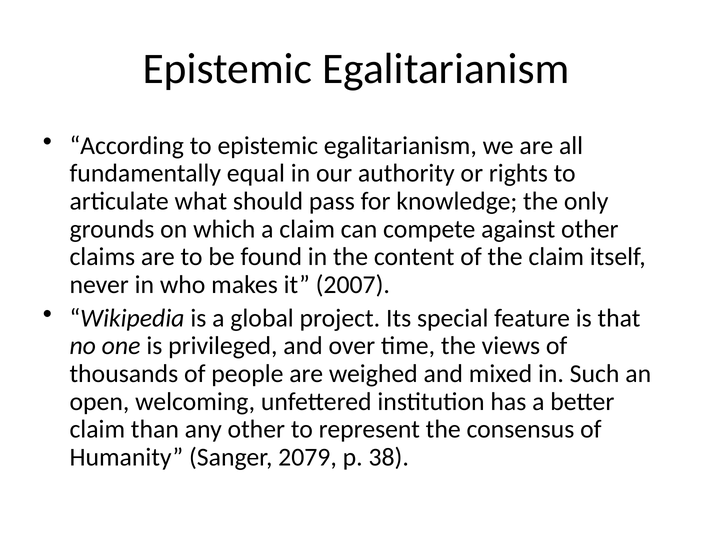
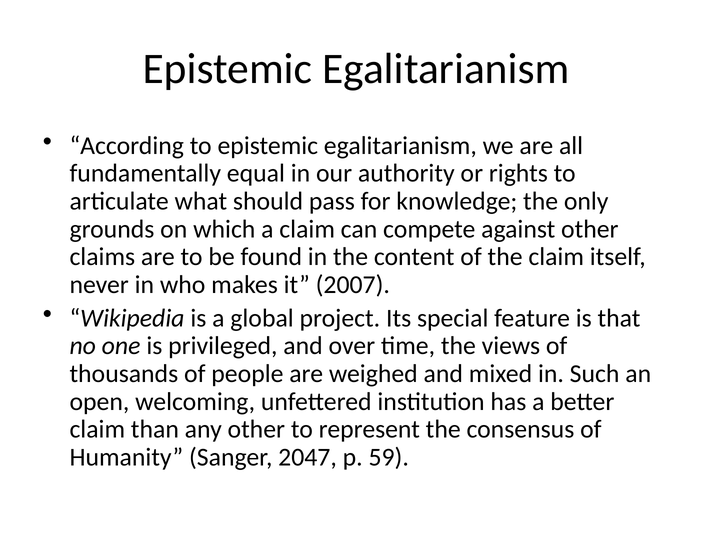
2079: 2079 -> 2047
38: 38 -> 59
